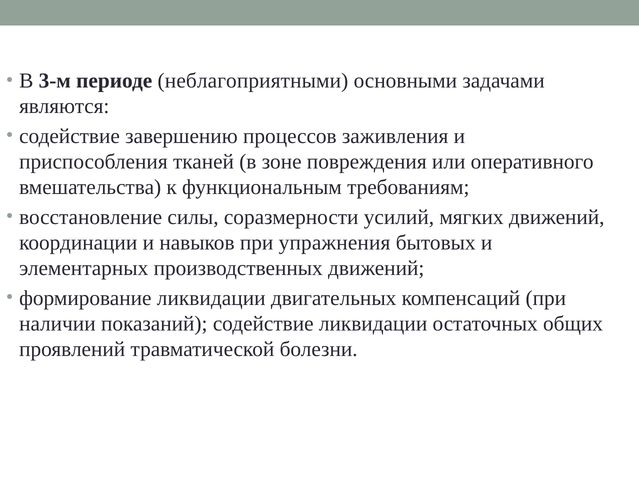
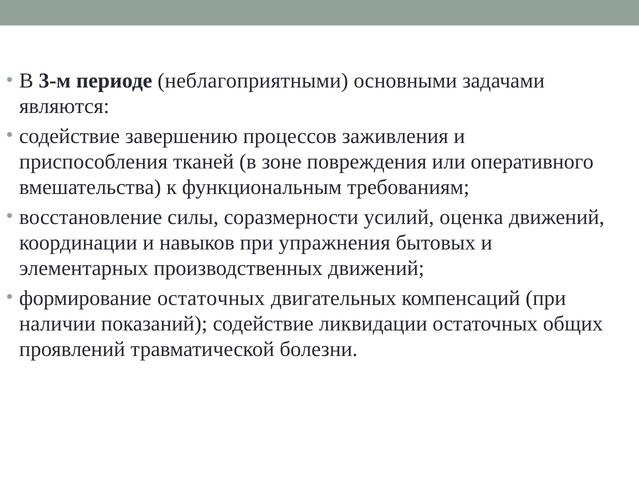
мягких: мягких -> оценка
формирование ликвидации: ликвидации -> остаточных
